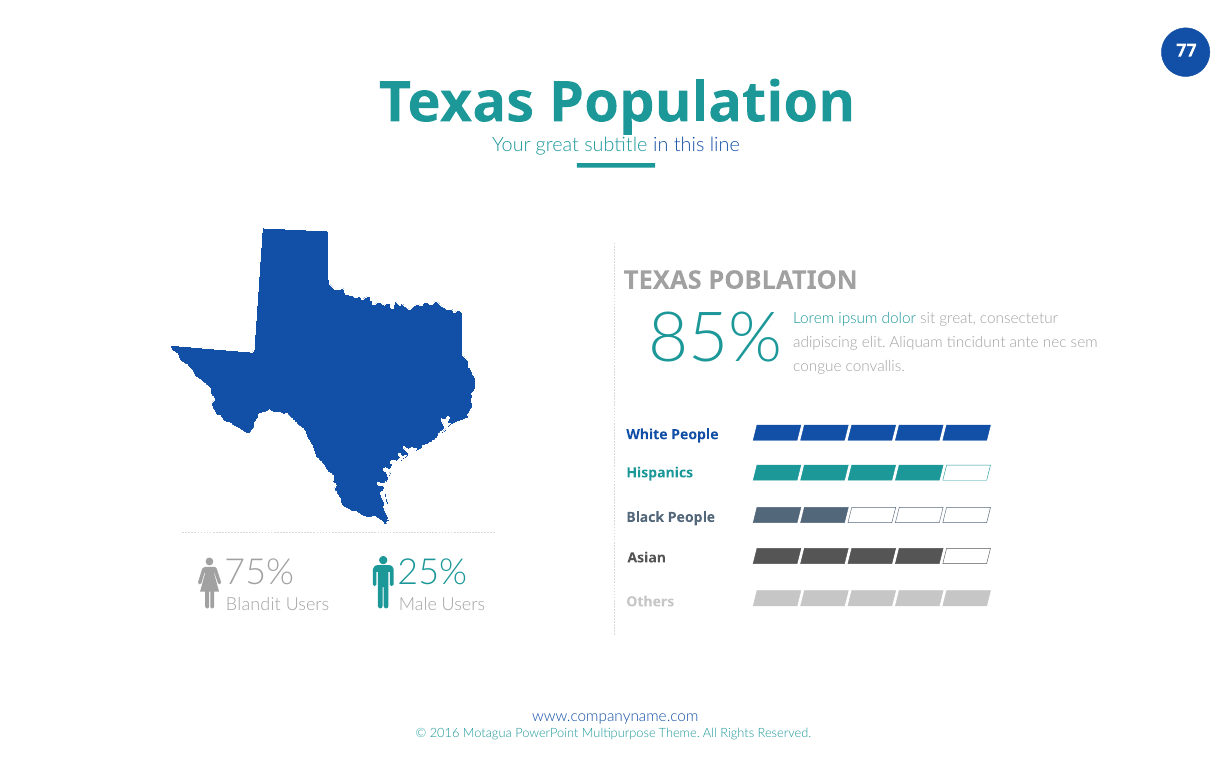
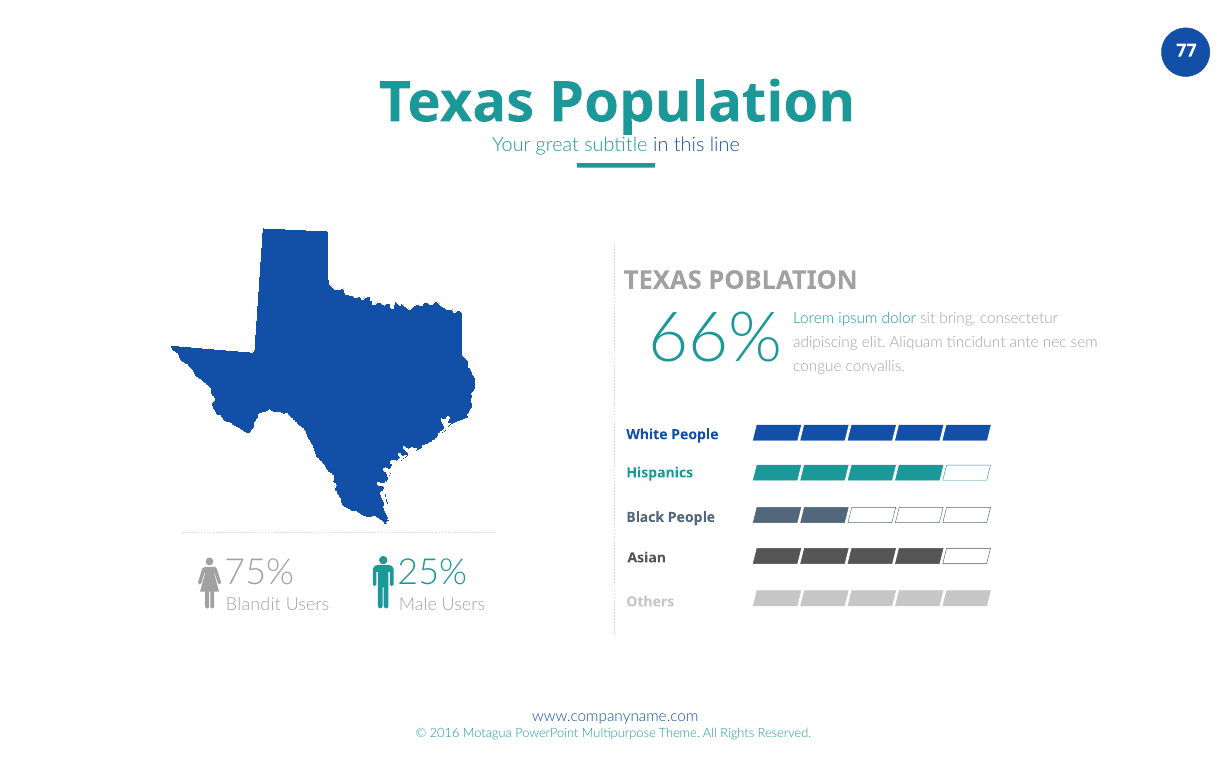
sit great: great -> bring
85%: 85% -> 66%
